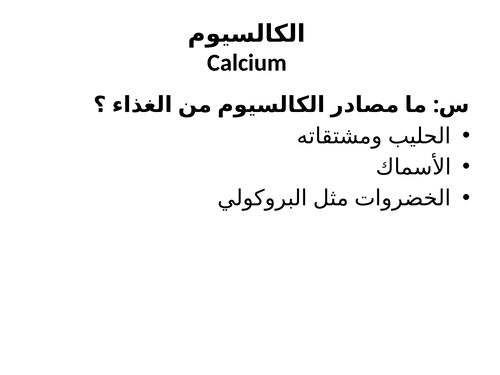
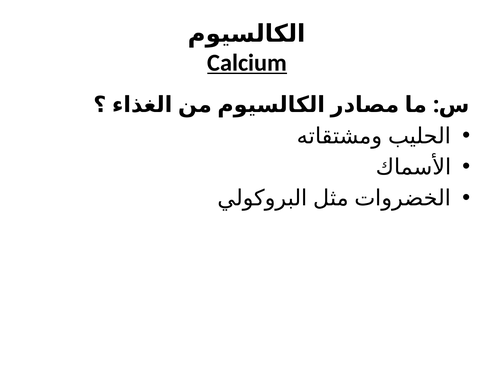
Calcium underline: none -> present
